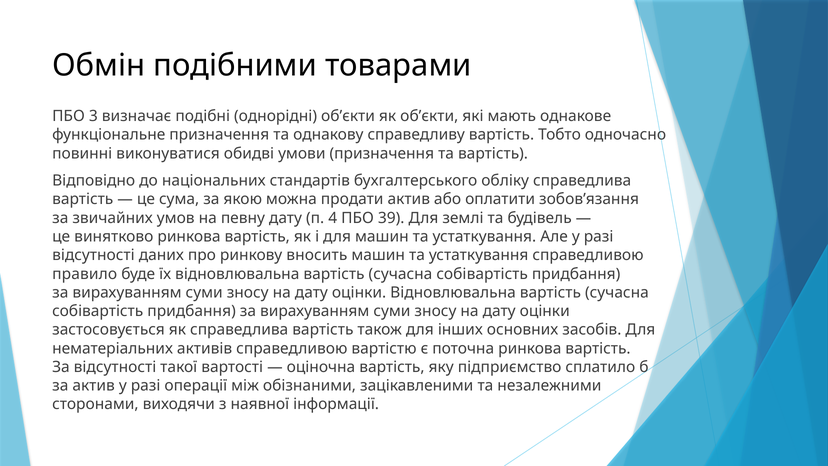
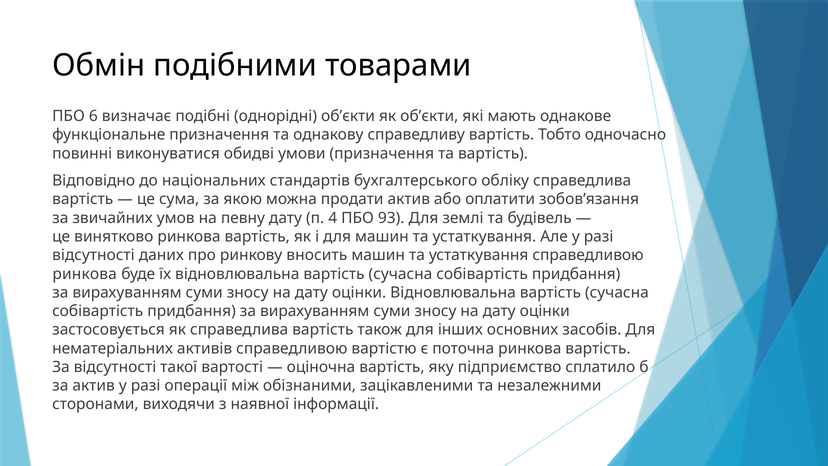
3: 3 -> 6
39: 39 -> 93
правило at (85, 274): правило -> ринкова
